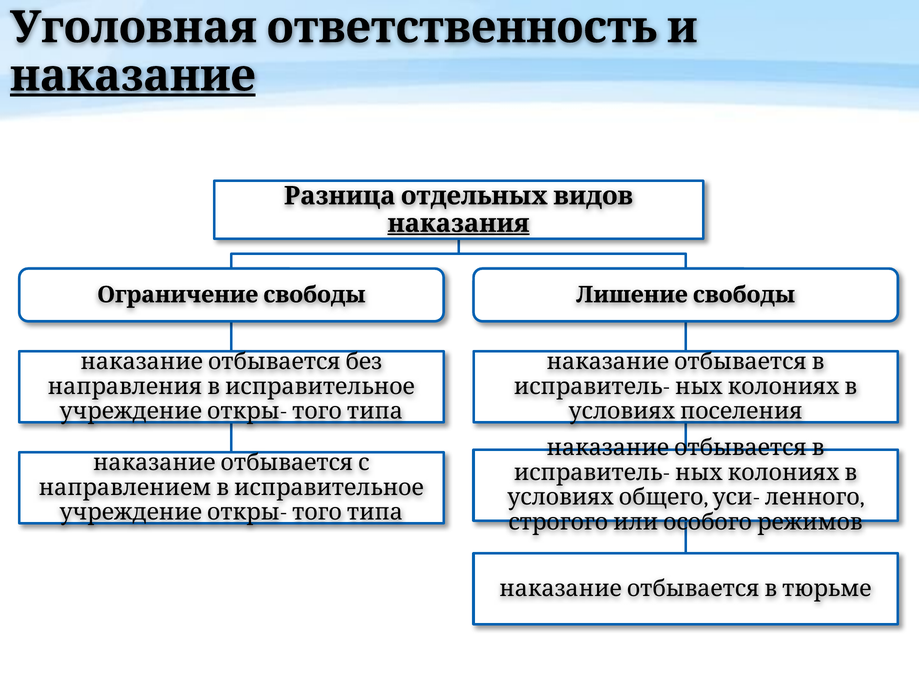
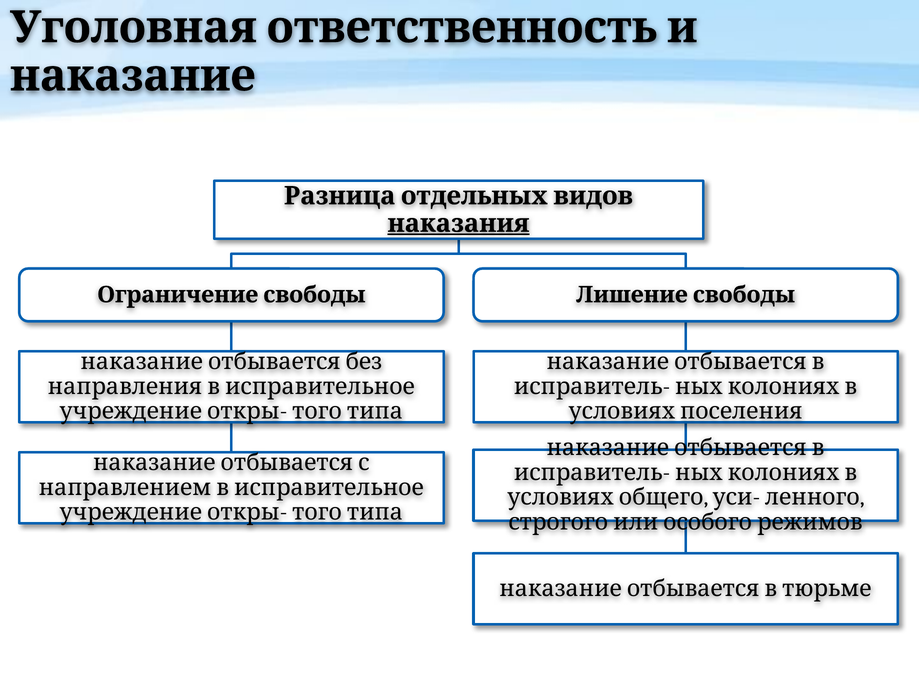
наказание underline: present -> none
